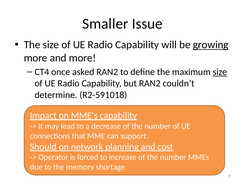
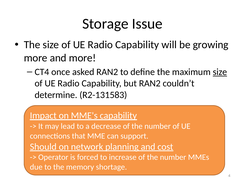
Smaller: Smaller -> Storage
growing underline: present -> none
R2-591018: R2-591018 -> R2-131583
